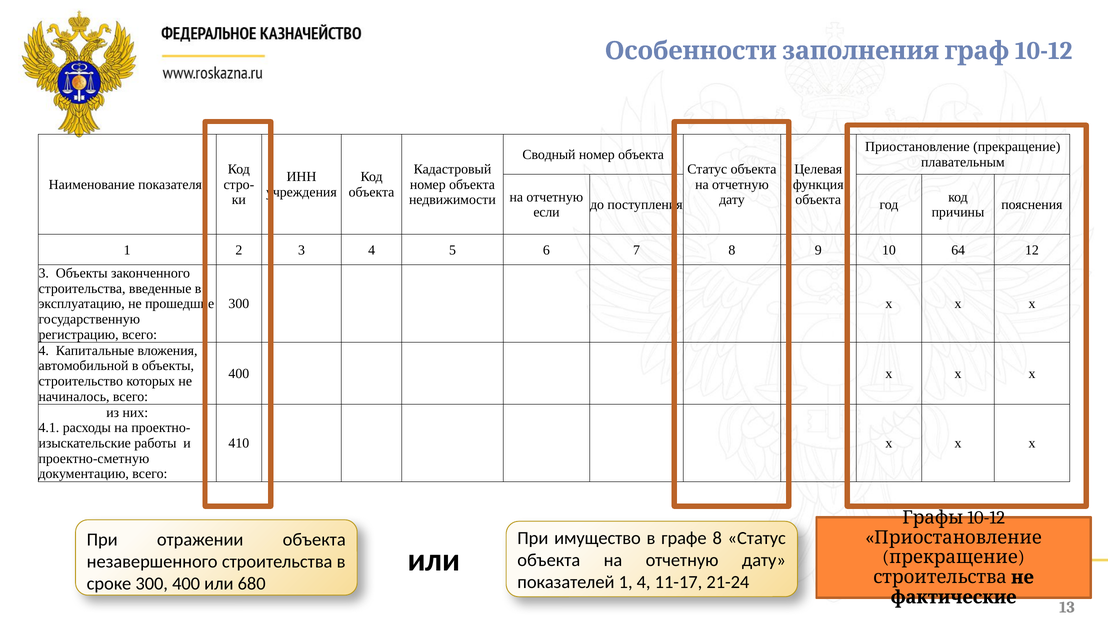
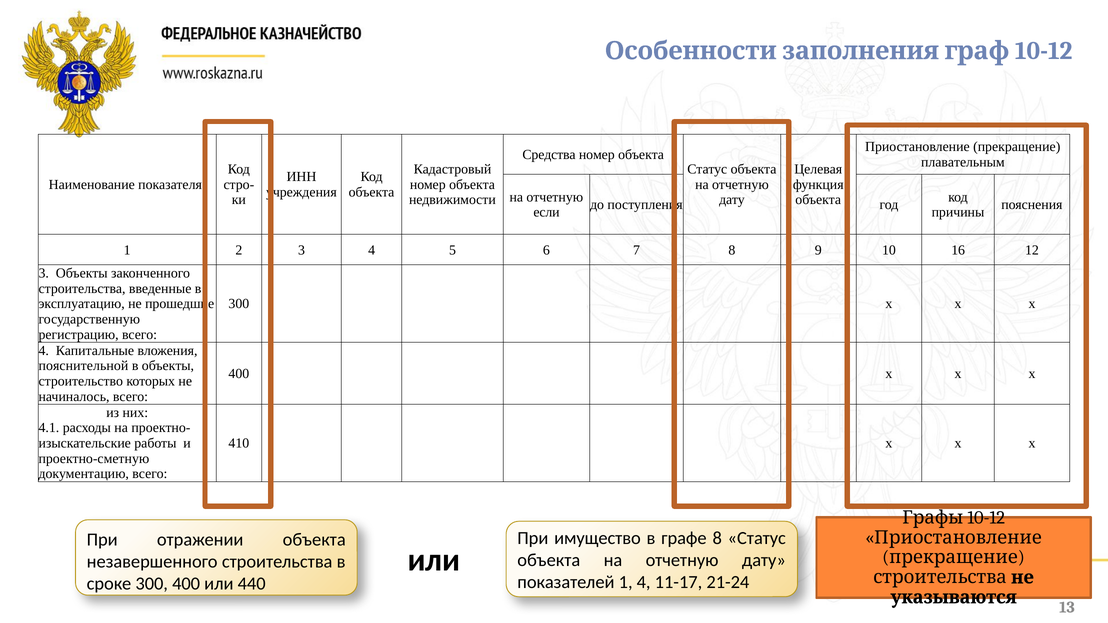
Сводный: Сводный -> Средства
64: 64 -> 16
автомобильной: автомобильной -> пояснительной
680: 680 -> 440
фактические: фактические -> указываются
